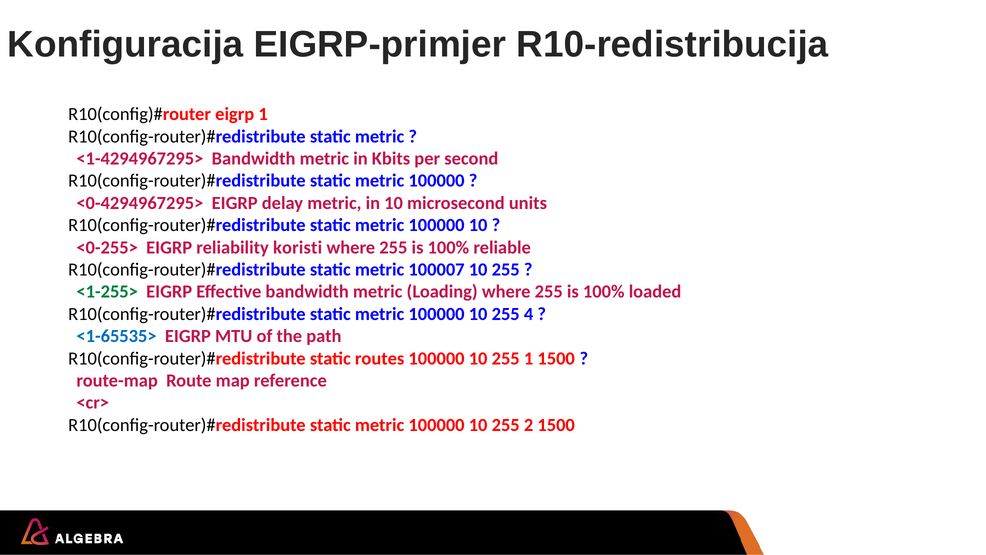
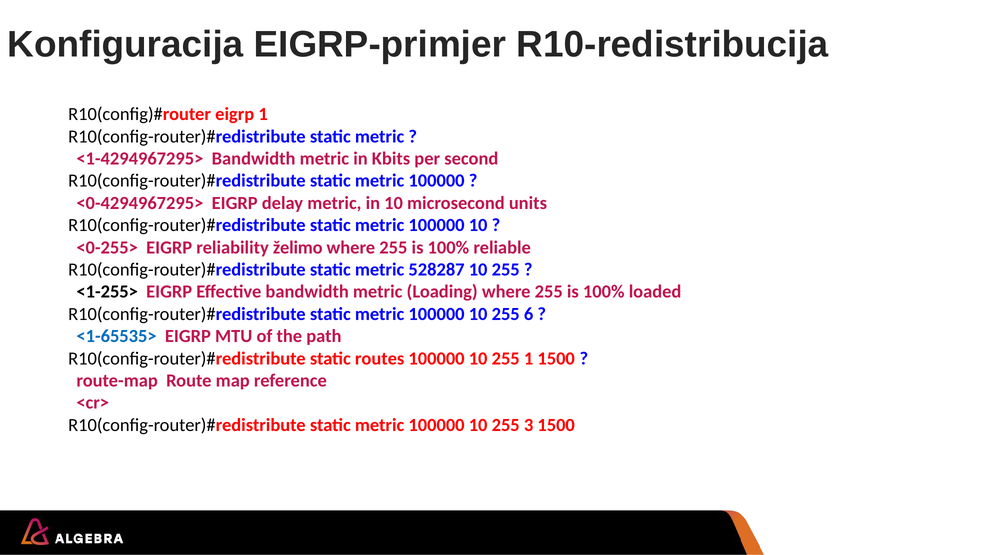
koristi: koristi -> želimo
100007: 100007 -> 528287
<1-255> colour: green -> black
4: 4 -> 6
2: 2 -> 3
